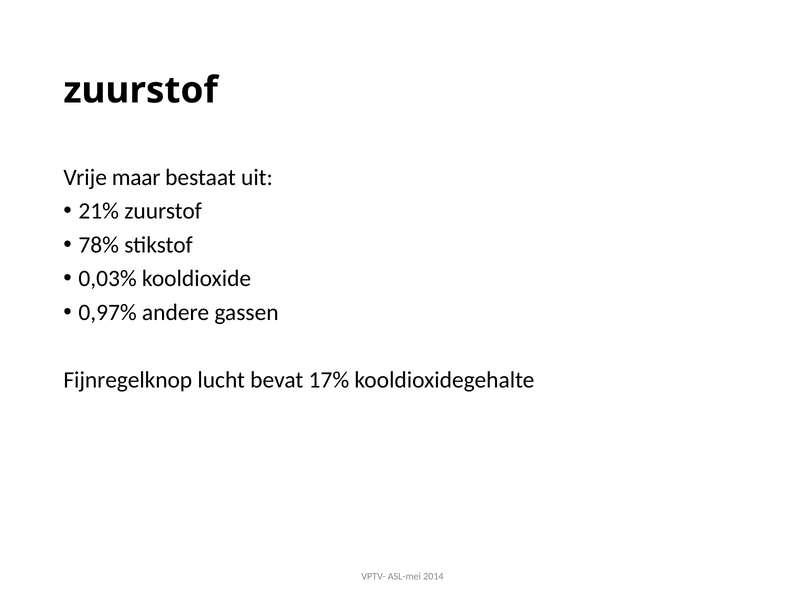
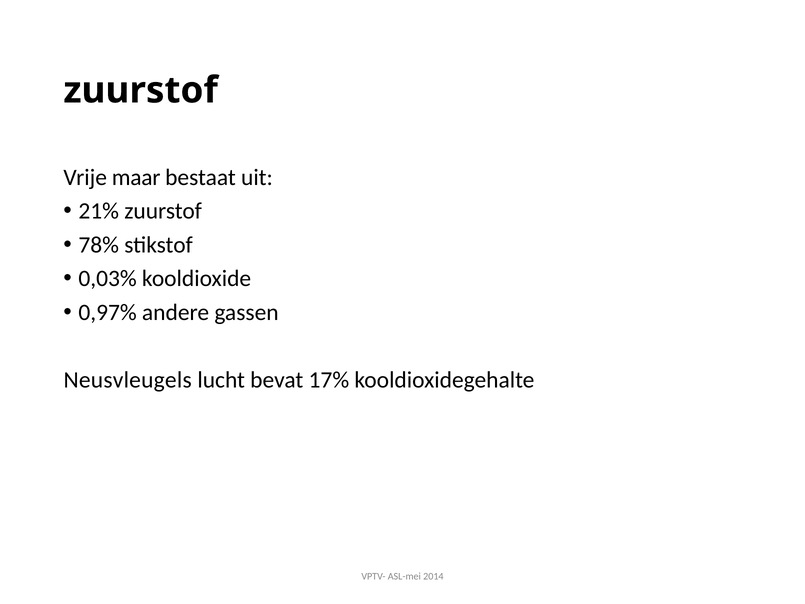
Fijnregelknop: Fijnregelknop -> Neusvleugels
